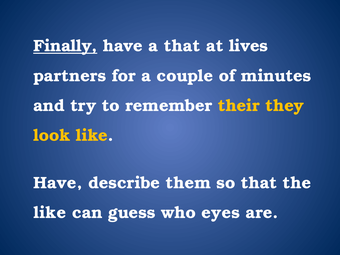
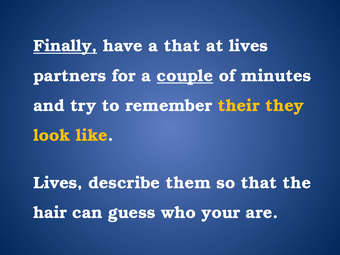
couple underline: none -> present
Have at (58, 183): Have -> Lives
like at (50, 213): like -> hair
eyes: eyes -> your
